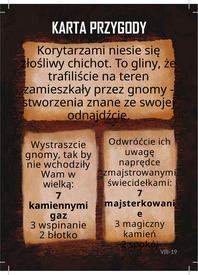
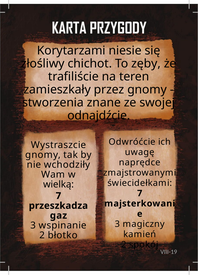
gliny: gliny -> zęby
kamiennymi: kamiennymi -> przeszkadza
